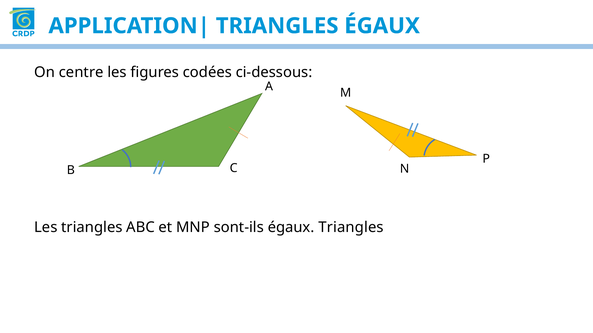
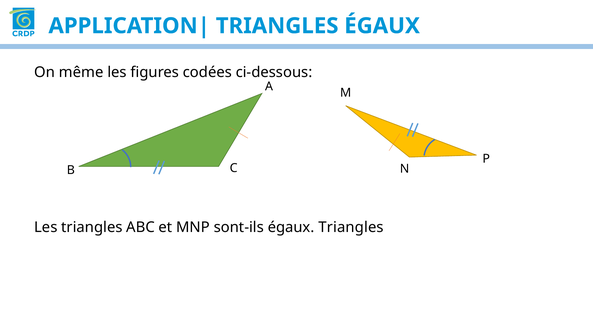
centre: centre -> même
